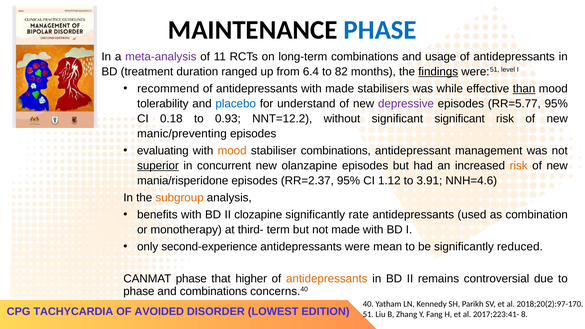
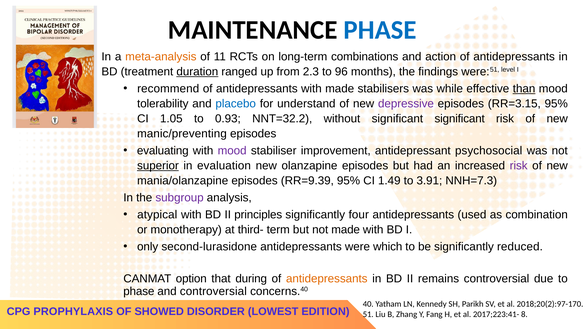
meta-analysis colour: purple -> orange
usage: usage -> action
duration underline: none -> present
6.4: 6.4 -> 2.3
82: 82 -> 96
findings underline: present -> none
RR=5.77: RR=5.77 -> RR=3.15
0.18: 0.18 -> 1.05
NNT=12.2: NNT=12.2 -> NNT=32.2
mood at (232, 151) colour: orange -> purple
stabiliser combinations: combinations -> improvement
management: management -> psychosocial
concurrent: concurrent -> evaluation
risk at (519, 166) colour: orange -> purple
mania/risperidone: mania/risperidone -> mania/olanzapine
RR=2.37: RR=2.37 -> RR=9.39
1.12: 1.12 -> 1.49
NNH=4.6: NNH=4.6 -> NNH=7.3
subgroup colour: orange -> purple
benefits: benefits -> atypical
clozapine: clozapine -> principles
rate: rate -> four
second-experience: second-experience -> second-lurasidone
mean: mean -> which
CANMAT phase: phase -> option
higher: higher -> during
and combinations: combinations -> controversial
TACHYCARDIA: TACHYCARDIA -> PROPHYLAXIS
AVOIDED: AVOIDED -> SHOWED
